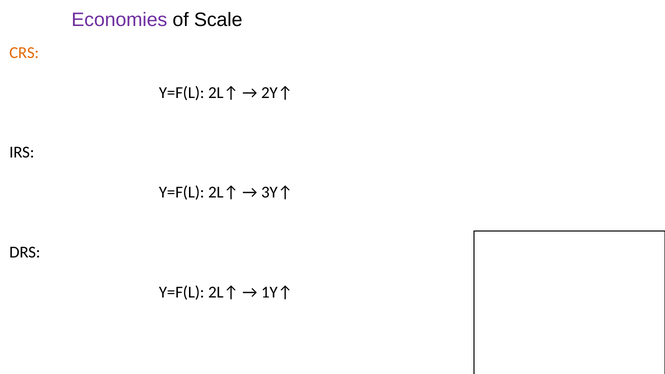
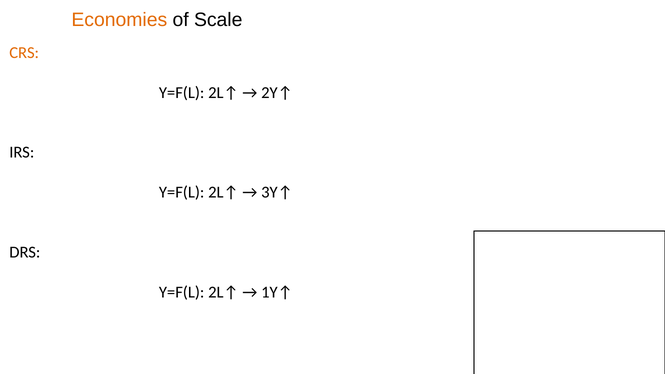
Economies colour: purple -> orange
